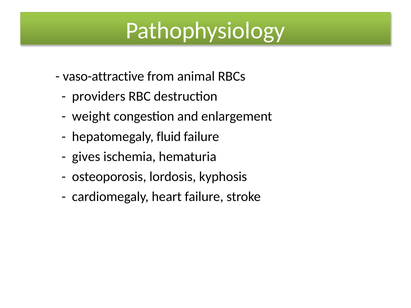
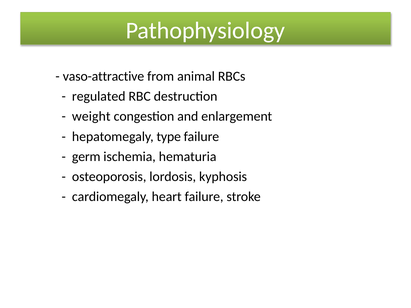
providers: providers -> regulated
fluid: fluid -> type
gives: gives -> germ
